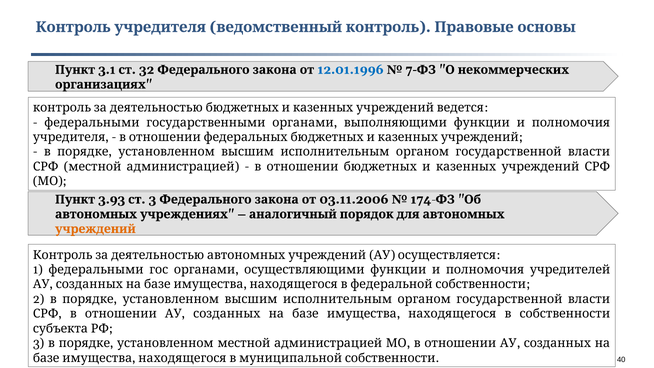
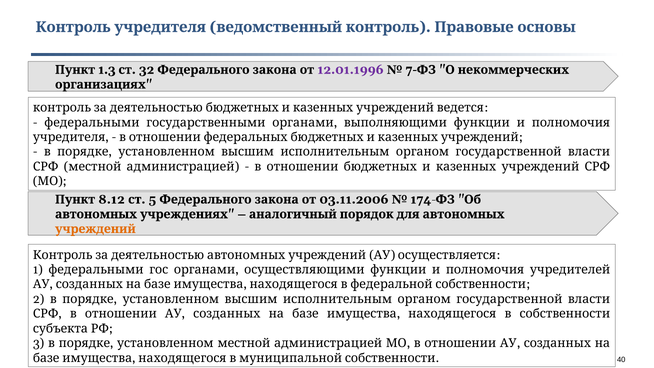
3.1: 3.1 -> 1.3
12.01.1996 colour: blue -> purple
3.93: 3.93 -> 8.12
3 at (152, 199): 3 -> 5
